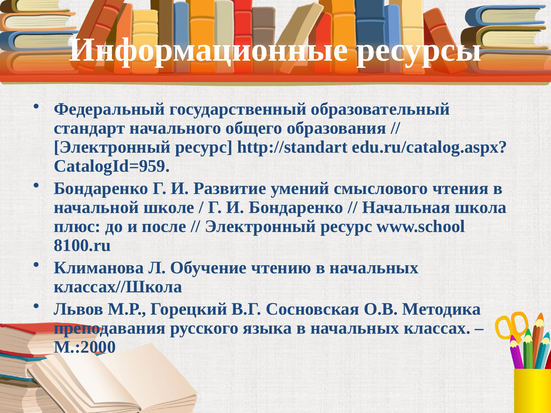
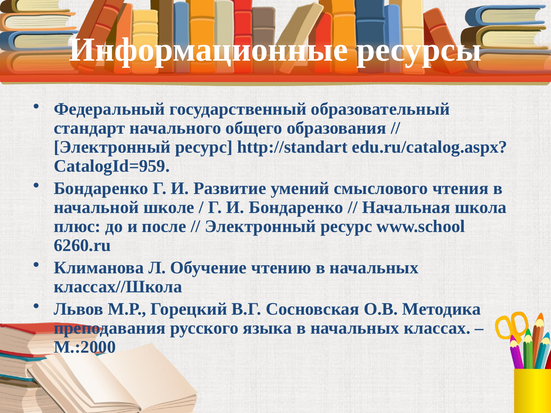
8100.ru: 8100.ru -> 6260.ru
